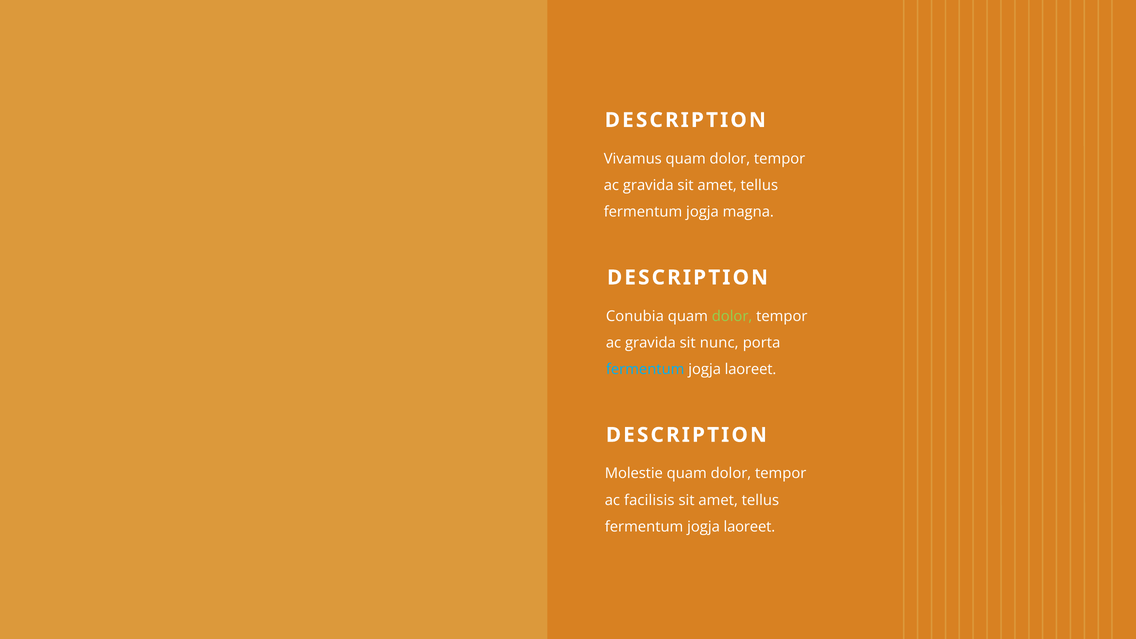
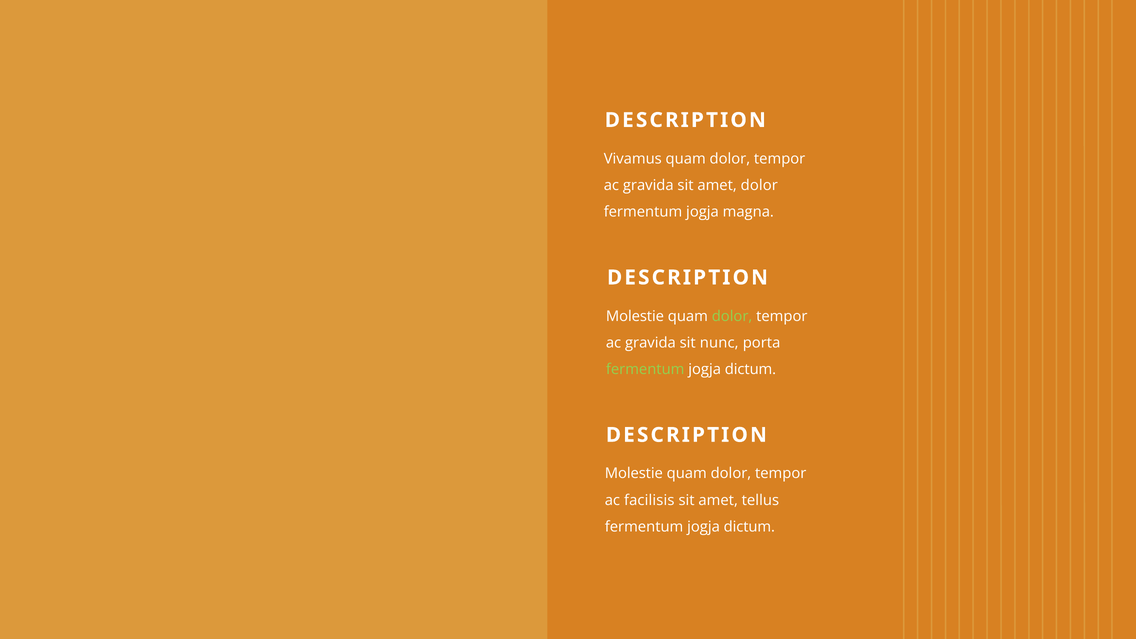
gravida sit amet tellus: tellus -> dolor
Conubia at (635, 316): Conubia -> Molestie
fermentum at (645, 369) colour: light blue -> light green
laoreet at (751, 369): laoreet -> dictum
laoreet at (749, 527): laoreet -> dictum
